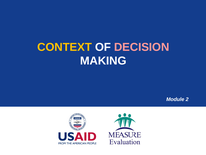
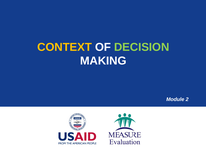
DECISION colour: pink -> light green
